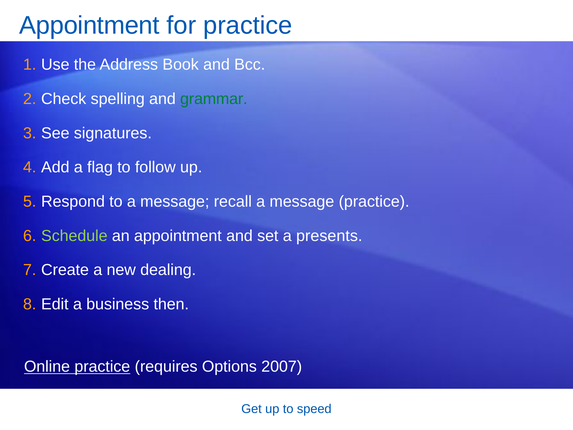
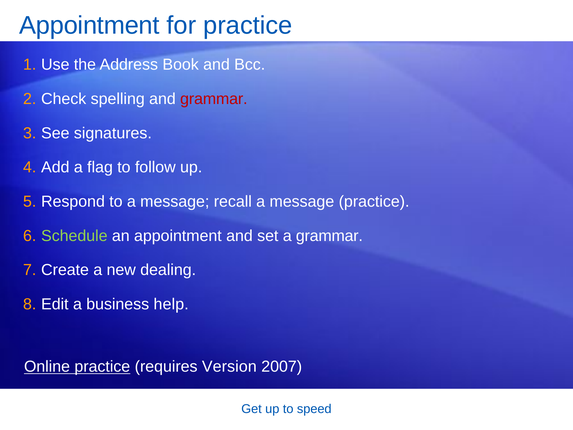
grammar at (214, 99) colour: green -> red
a presents: presents -> grammar
then: then -> help
Options: Options -> Version
